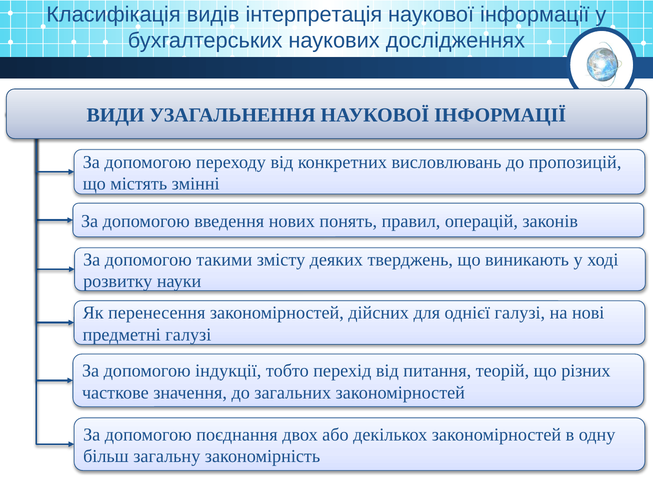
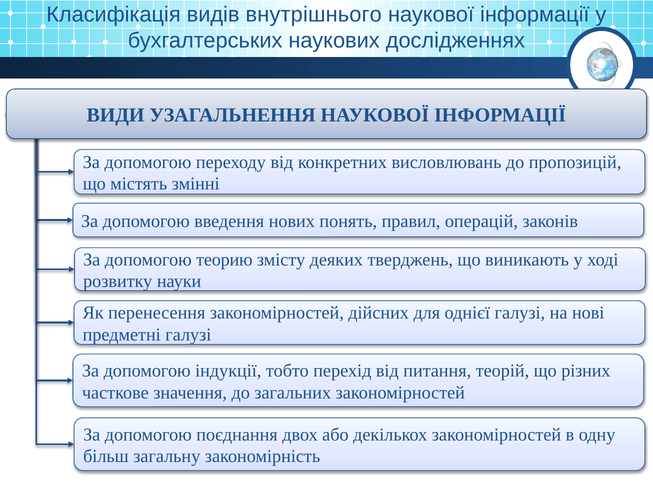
інтерпретація: інтерпретація -> внутрішнього
такими: такими -> теорию
